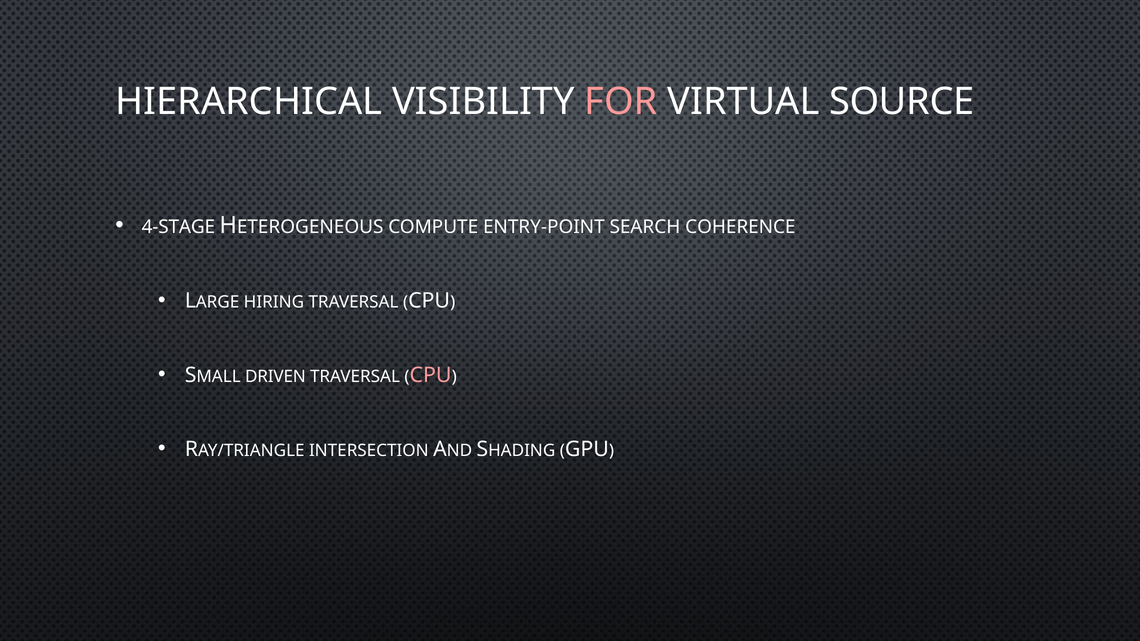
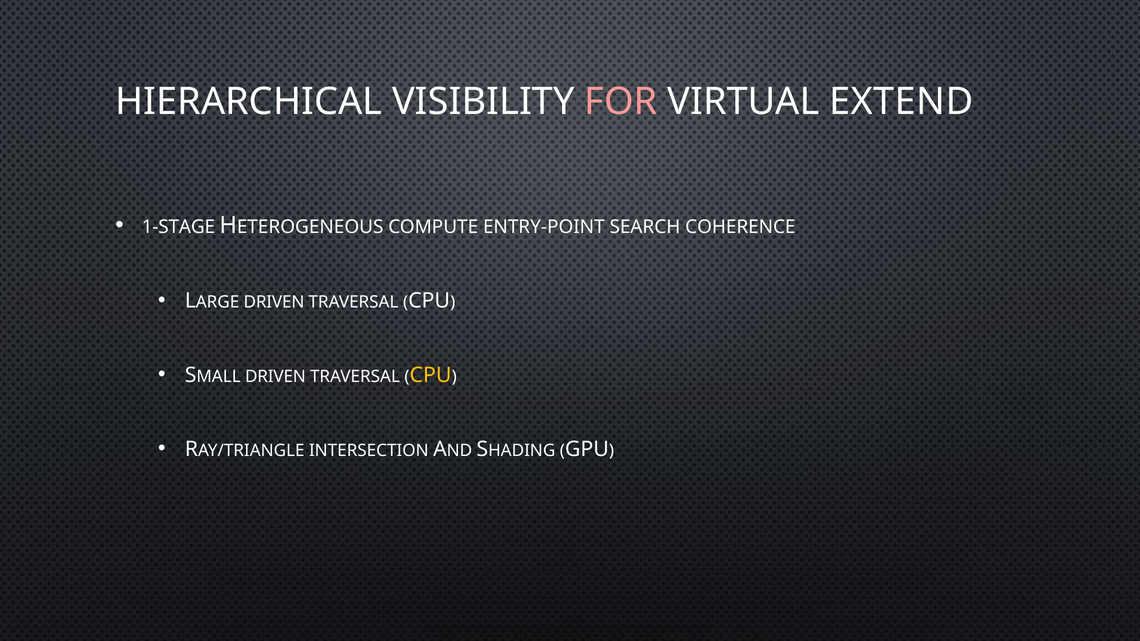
SOURCE: SOURCE -> EXTEND
4-STAGE: 4-STAGE -> 1-STAGE
HIRING at (274, 302): HIRING -> DRIVEN
CPU at (431, 375) colour: pink -> yellow
